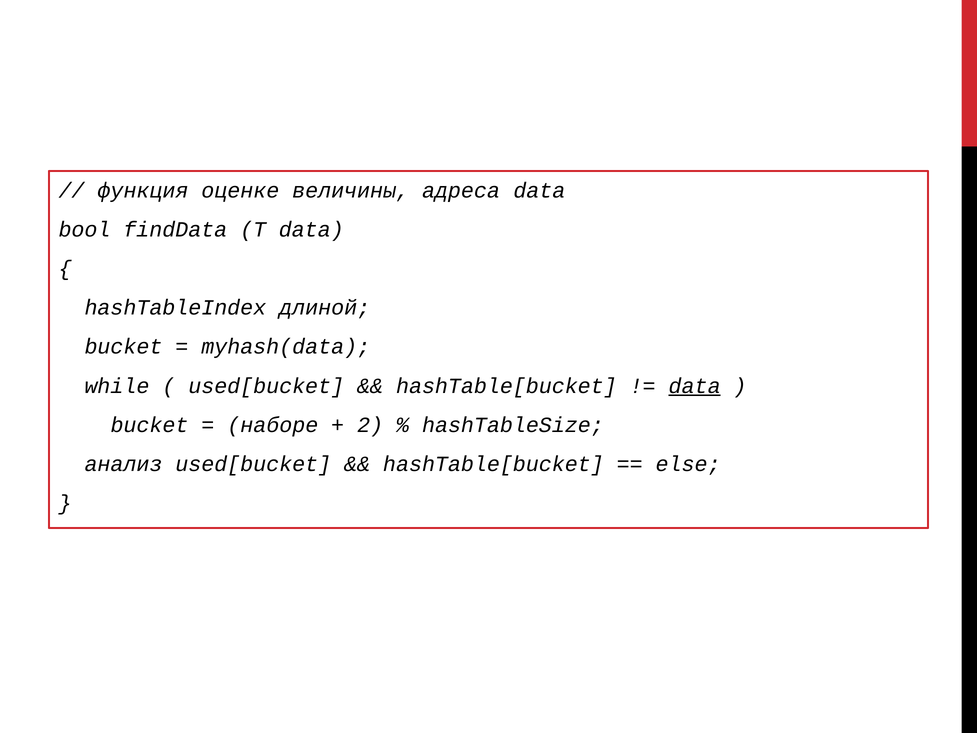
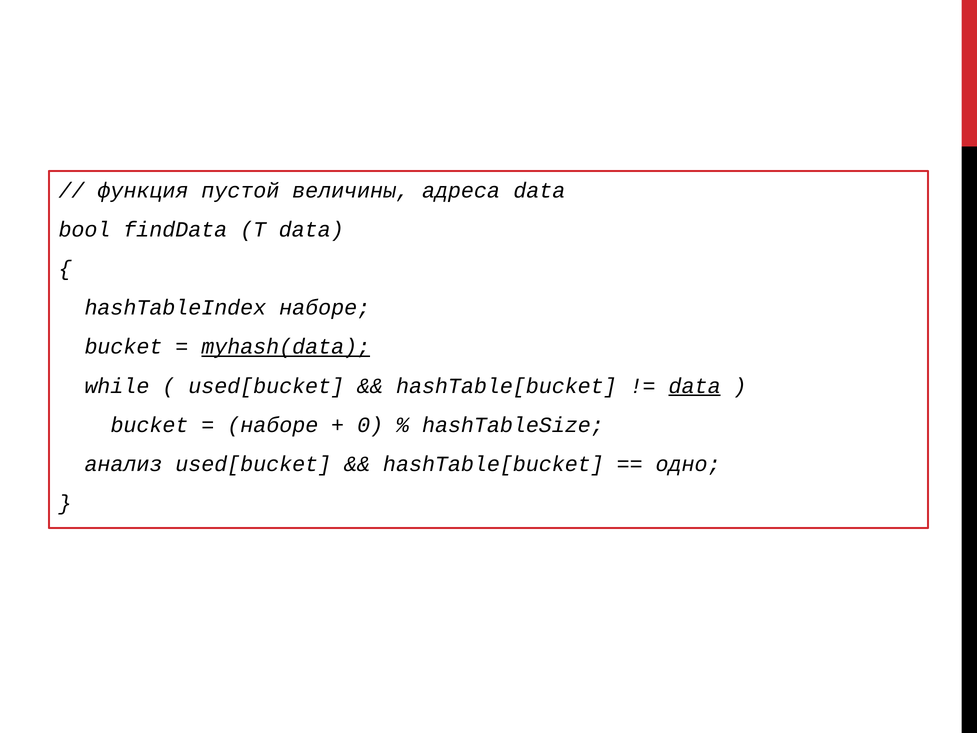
оценке: оценке -> пустой
hashTableIndex длиной: длиной -> наборе
myhash(data underline: none -> present
2: 2 -> 0
else: else -> одно
